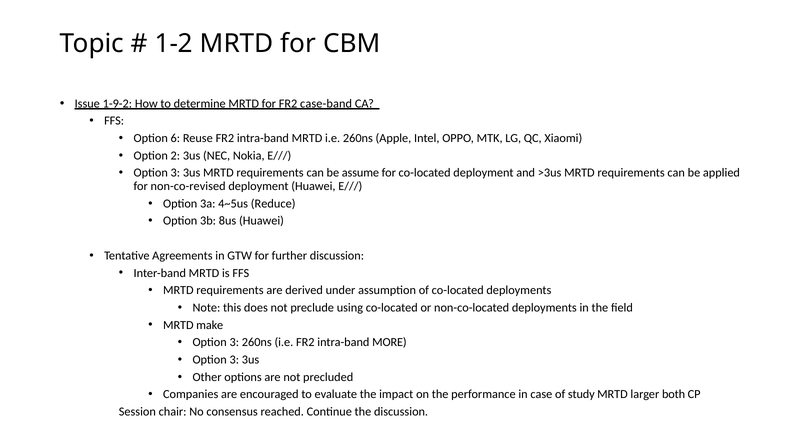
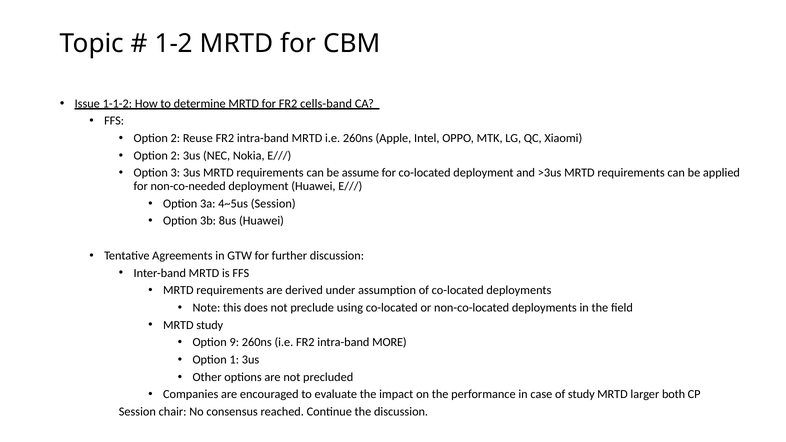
1-9-2: 1-9-2 -> 1-1-2
case-band: case-band -> cells-band
6 at (175, 138): 6 -> 2
non-co-revised: non-co-revised -> non-co-needed
4~5us Reduce: Reduce -> Session
MRTD make: make -> study
3 at (234, 342): 3 -> 9
3 at (234, 360): 3 -> 1
